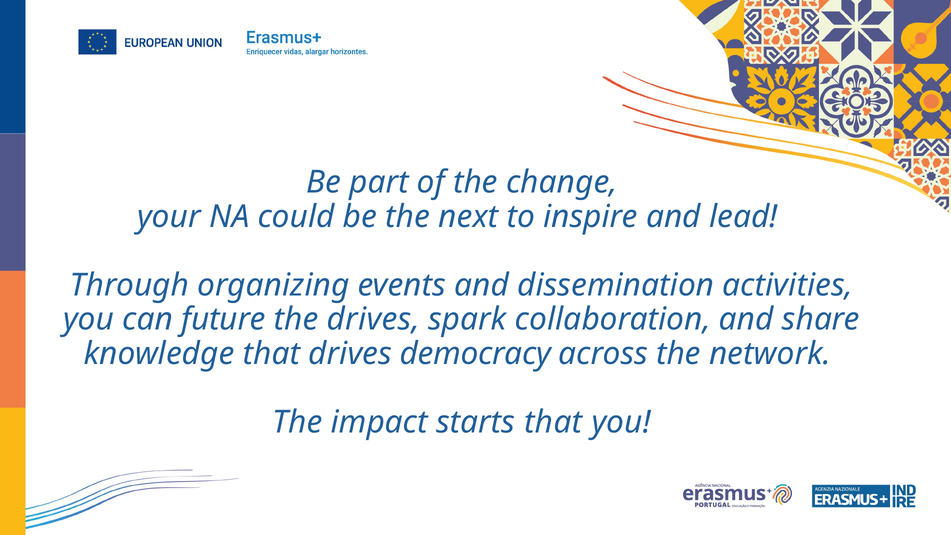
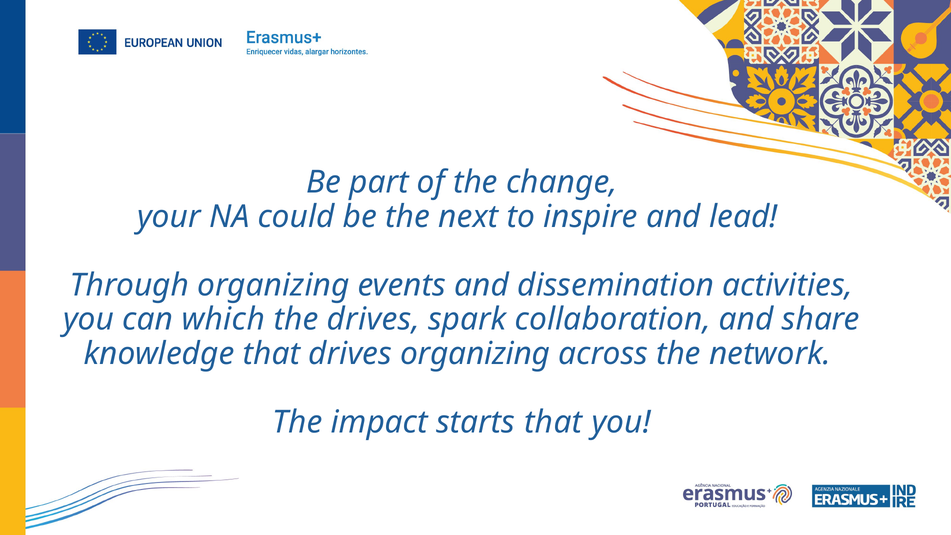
future: future -> which
drives democracy: democracy -> organizing
